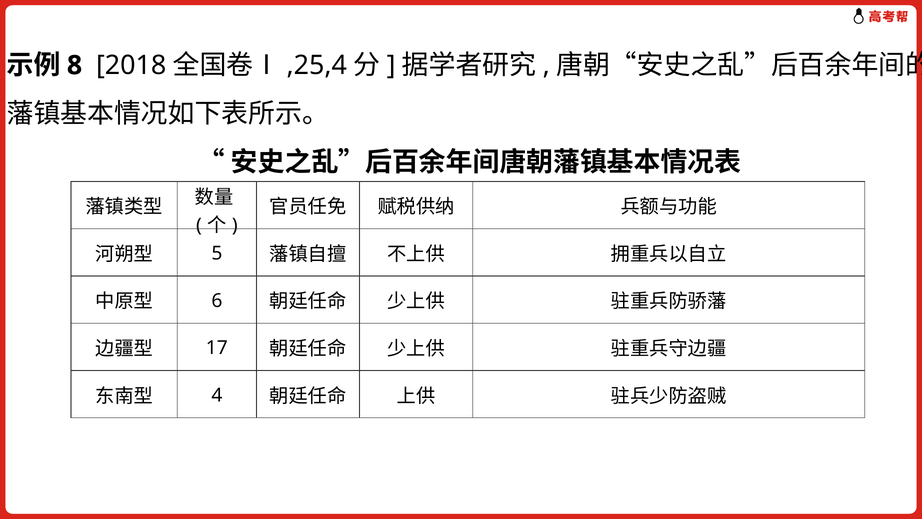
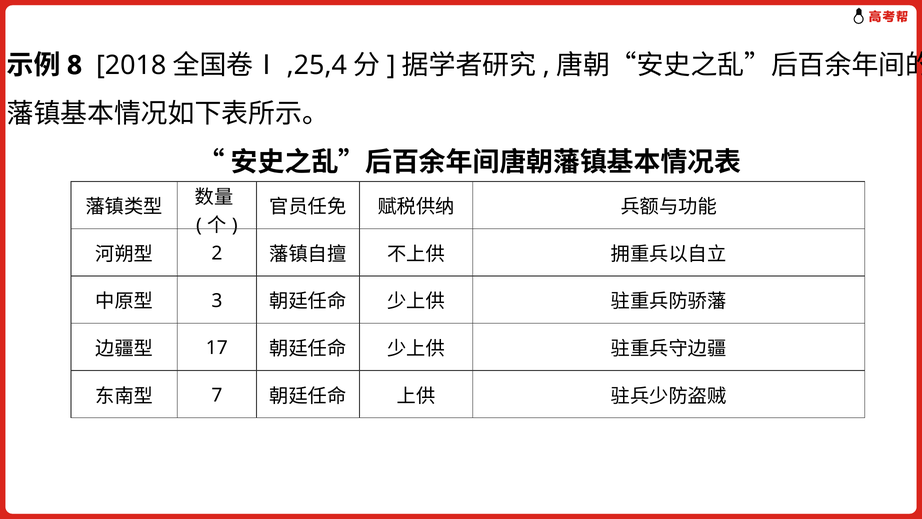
5: 5 -> 2
6: 6 -> 3
4: 4 -> 7
